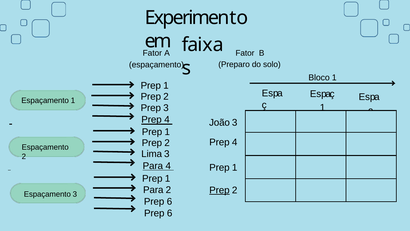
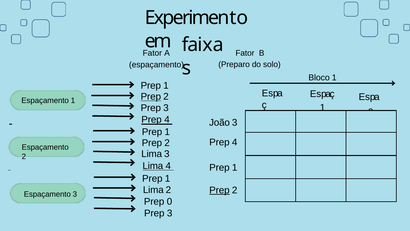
Prep at (151, 96) underline: none -> present
Para at (153, 166): Para -> Lima
Para at (153, 190): Para -> Lima
6 at (170, 201): 6 -> 0
6 at (170, 213): 6 -> 3
